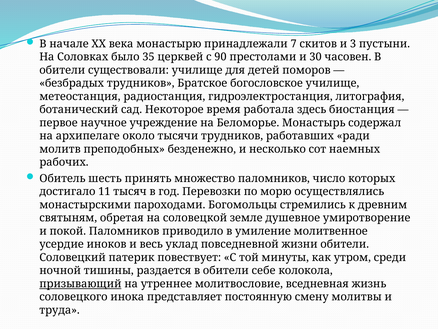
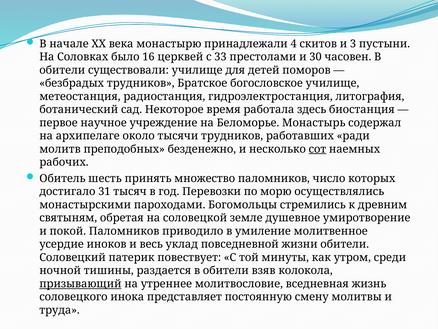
7: 7 -> 4
35: 35 -> 16
90: 90 -> 33
сот underline: none -> present
11: 11 -> 31
себе: себе -> взяв
